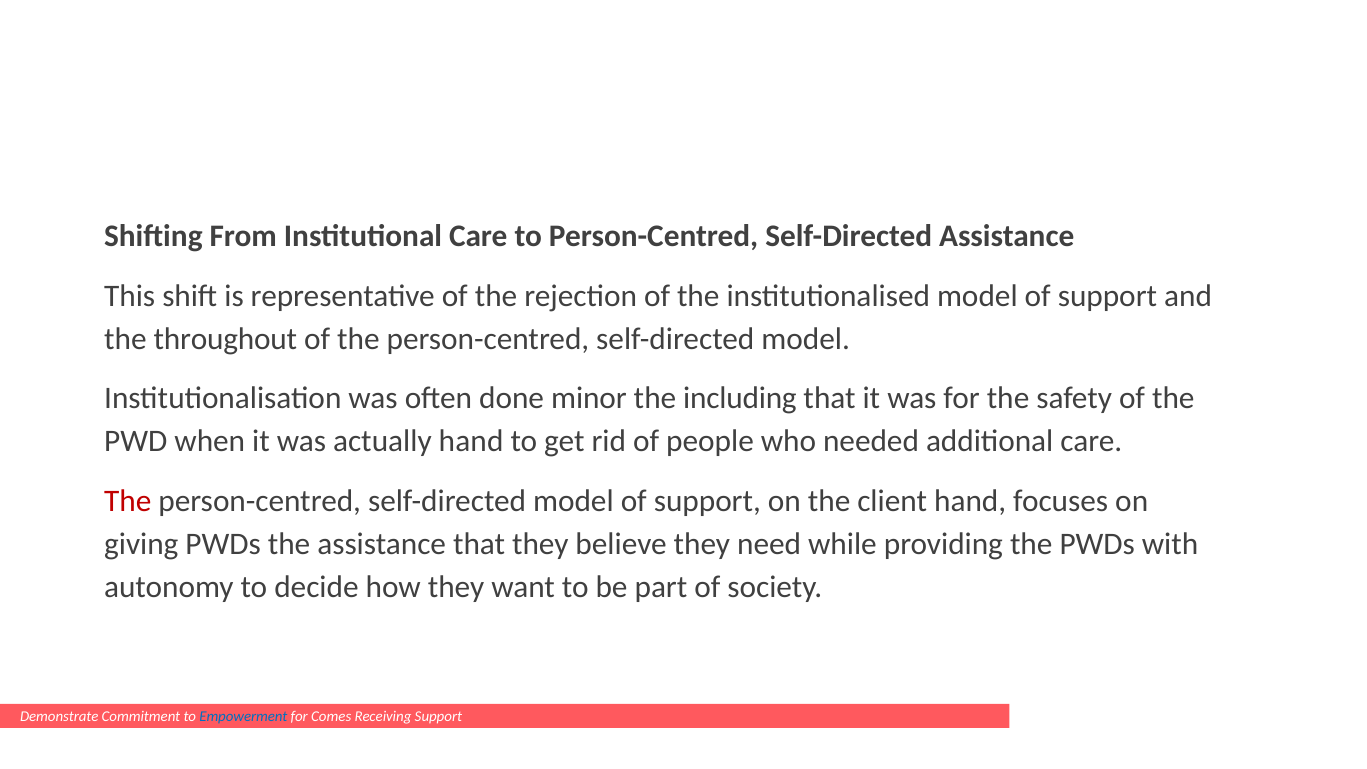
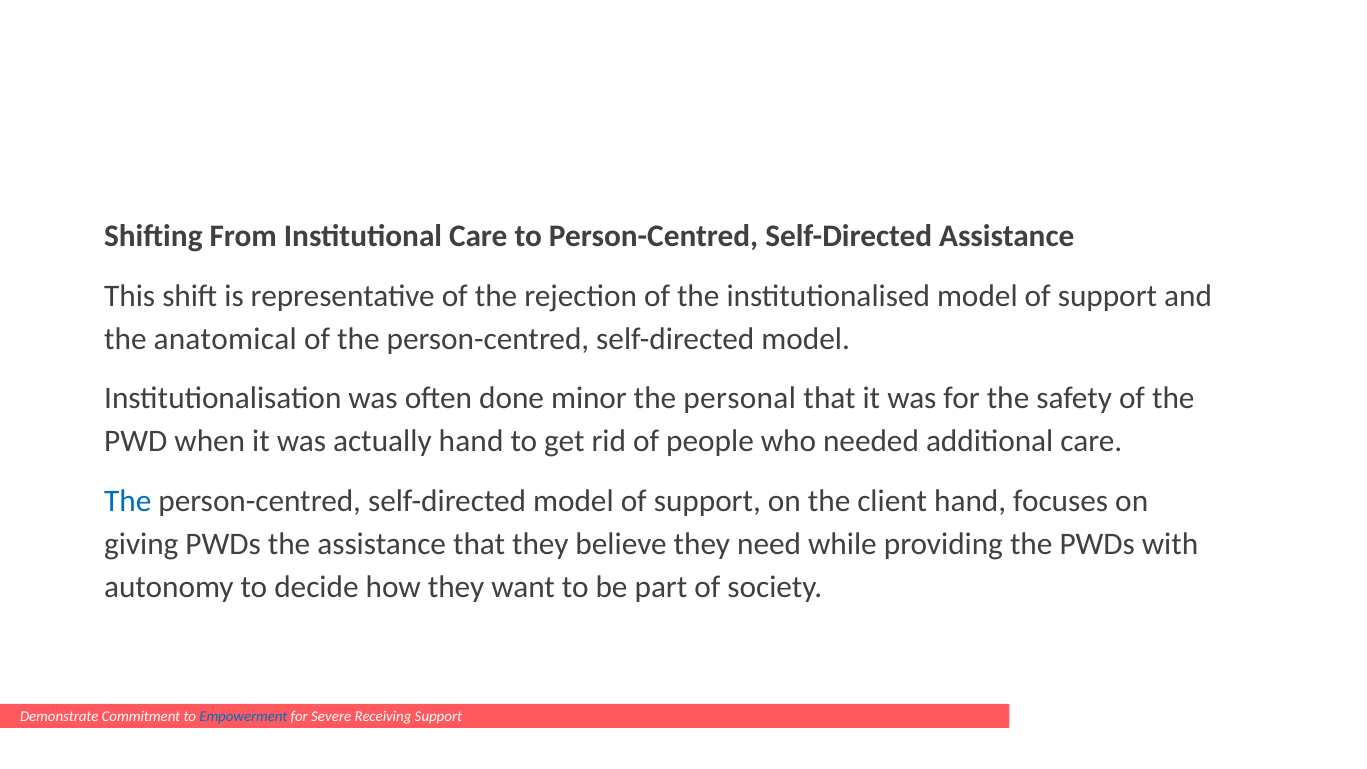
throughout: throughout -> anatomical
including: including -> personal
The at (128, 501) colour: red -> blue
Comes: Comes -> Severe
